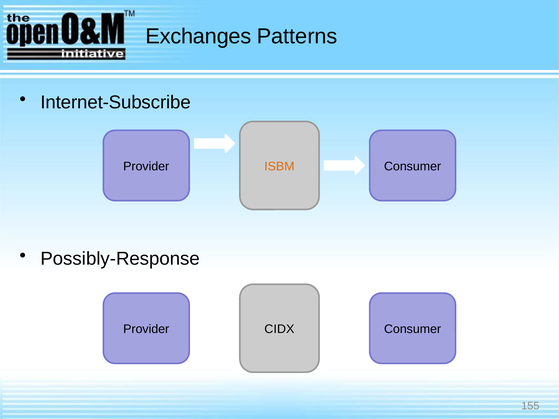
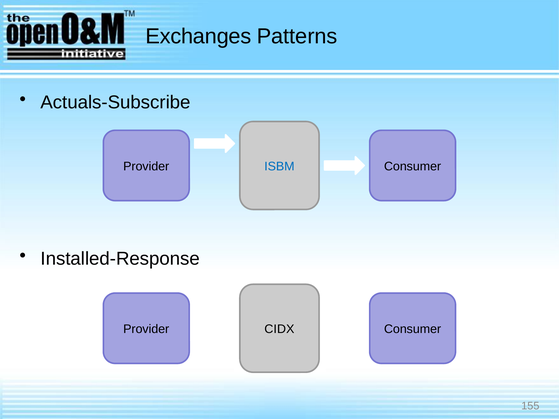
Internet-Subscribe: Internet-Subscribe -> Actuals-Subscribe
ISBM colour: orange -> blue
Possibly-Response: Possibly-Response -> Installed-Response
